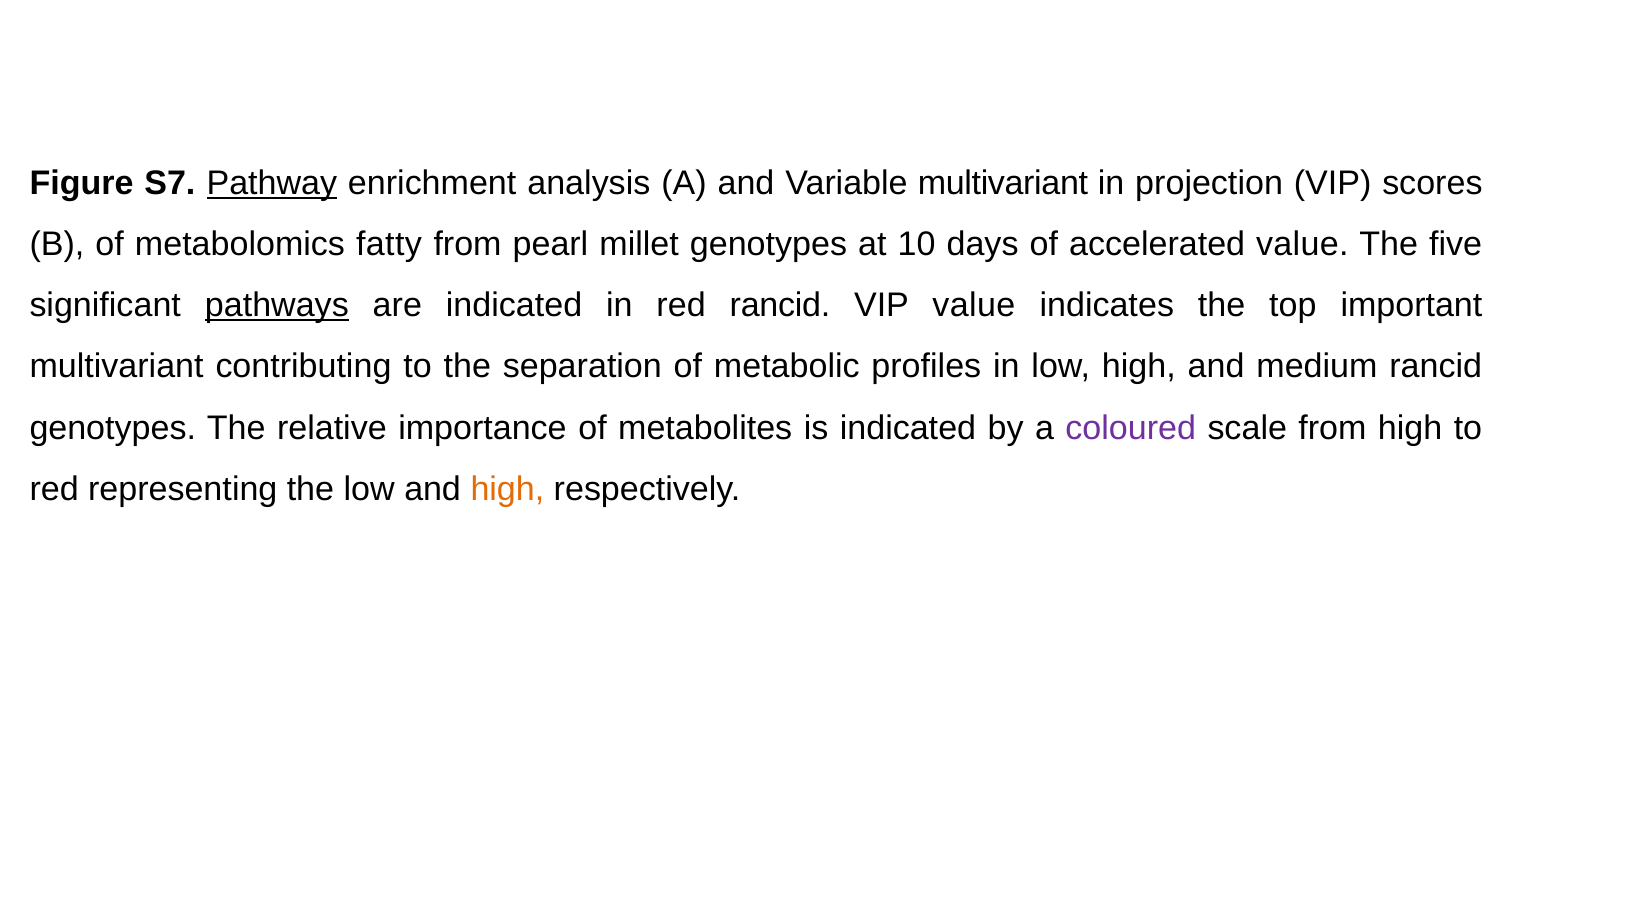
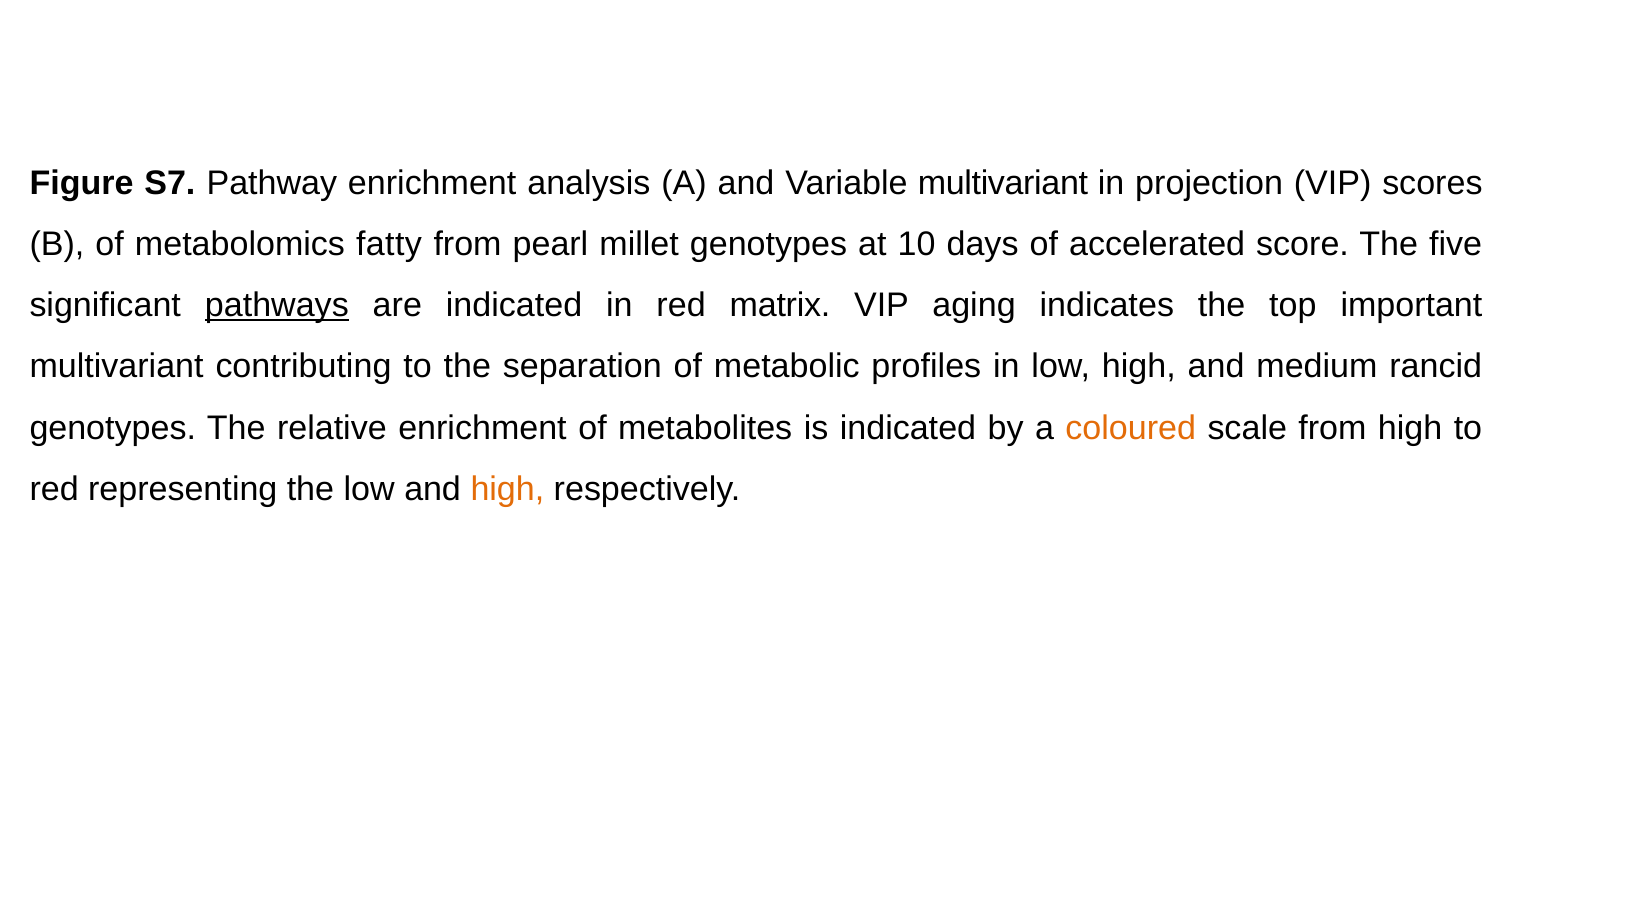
Pathway underline: present -> none
accelerated value: value -> score
red rancid: rancid -> matrix
VIP value: value -> aging
relative importance: importance -> enrichment
coloured colour: purple -> orange
